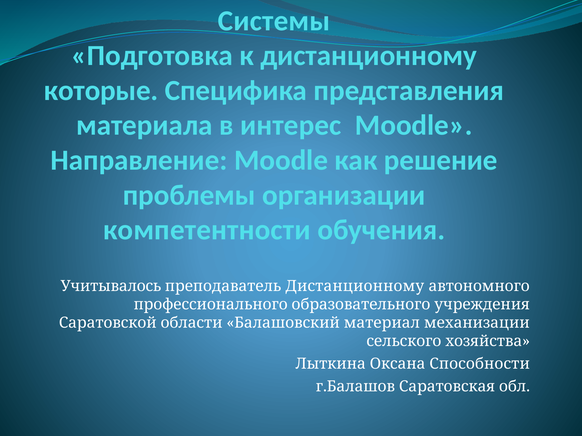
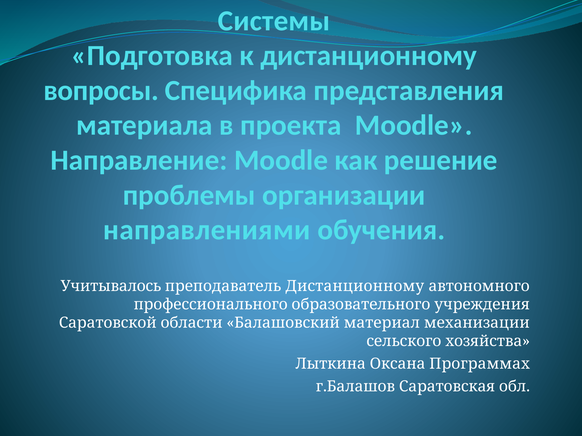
которые: которые -> вопросы
интерес: интерес -> проекта
компетентности: компетентности -> направлениями
Способности: Способности -> Программах
